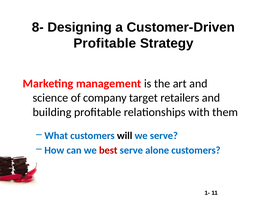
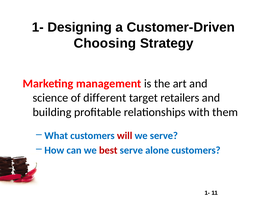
8- at (38, 27): 8- -> 1-
Profitable at (105, 43): Profitable -> Choosing
company: company -> different
will colour: black -> red
